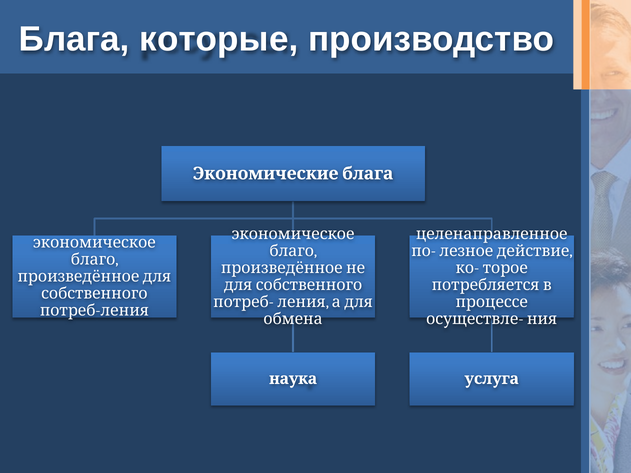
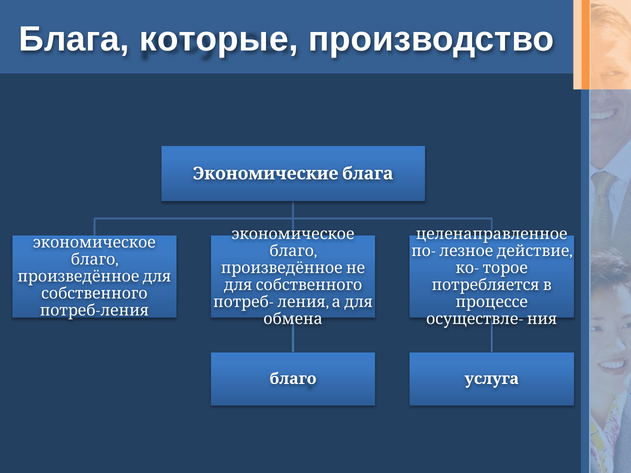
наука at (293, 379): наука -> благо
